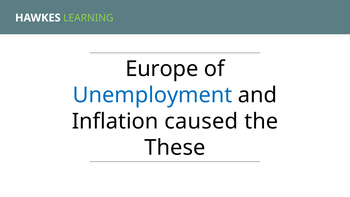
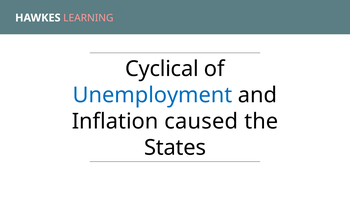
LEARNING colour: light green -> pink
Europe: Europe -> Cyclical
These: These -> States
